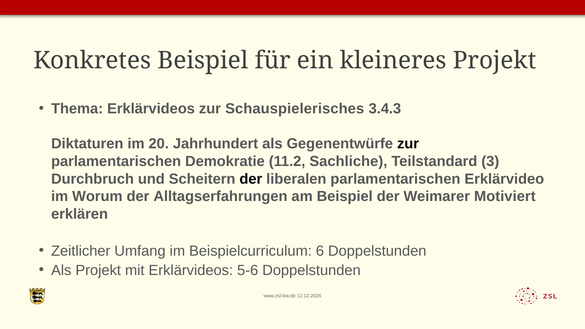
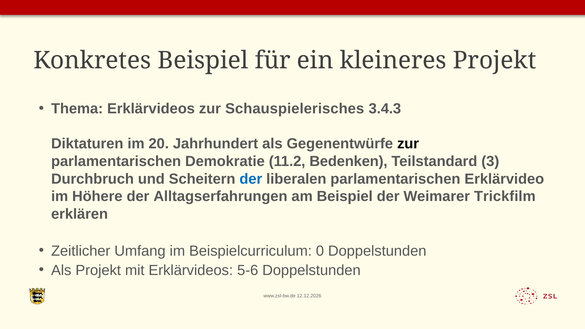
Sachliche: Sachliche -> Bedenken
der at (251, 179) colour: black -> blue
Worum: Worum -> Höhere
Motiviert: Motiviert -> Trickfilm
6: 6 -> 0
